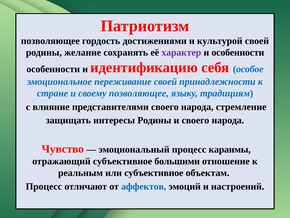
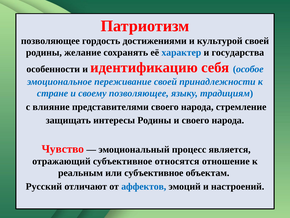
характер colour: purple -> blue
и особенности: особенности -> государства
караимы: караимы -> является
большими: большими -> относятся
Процесс at (44, 186): Процесс -> Русский
